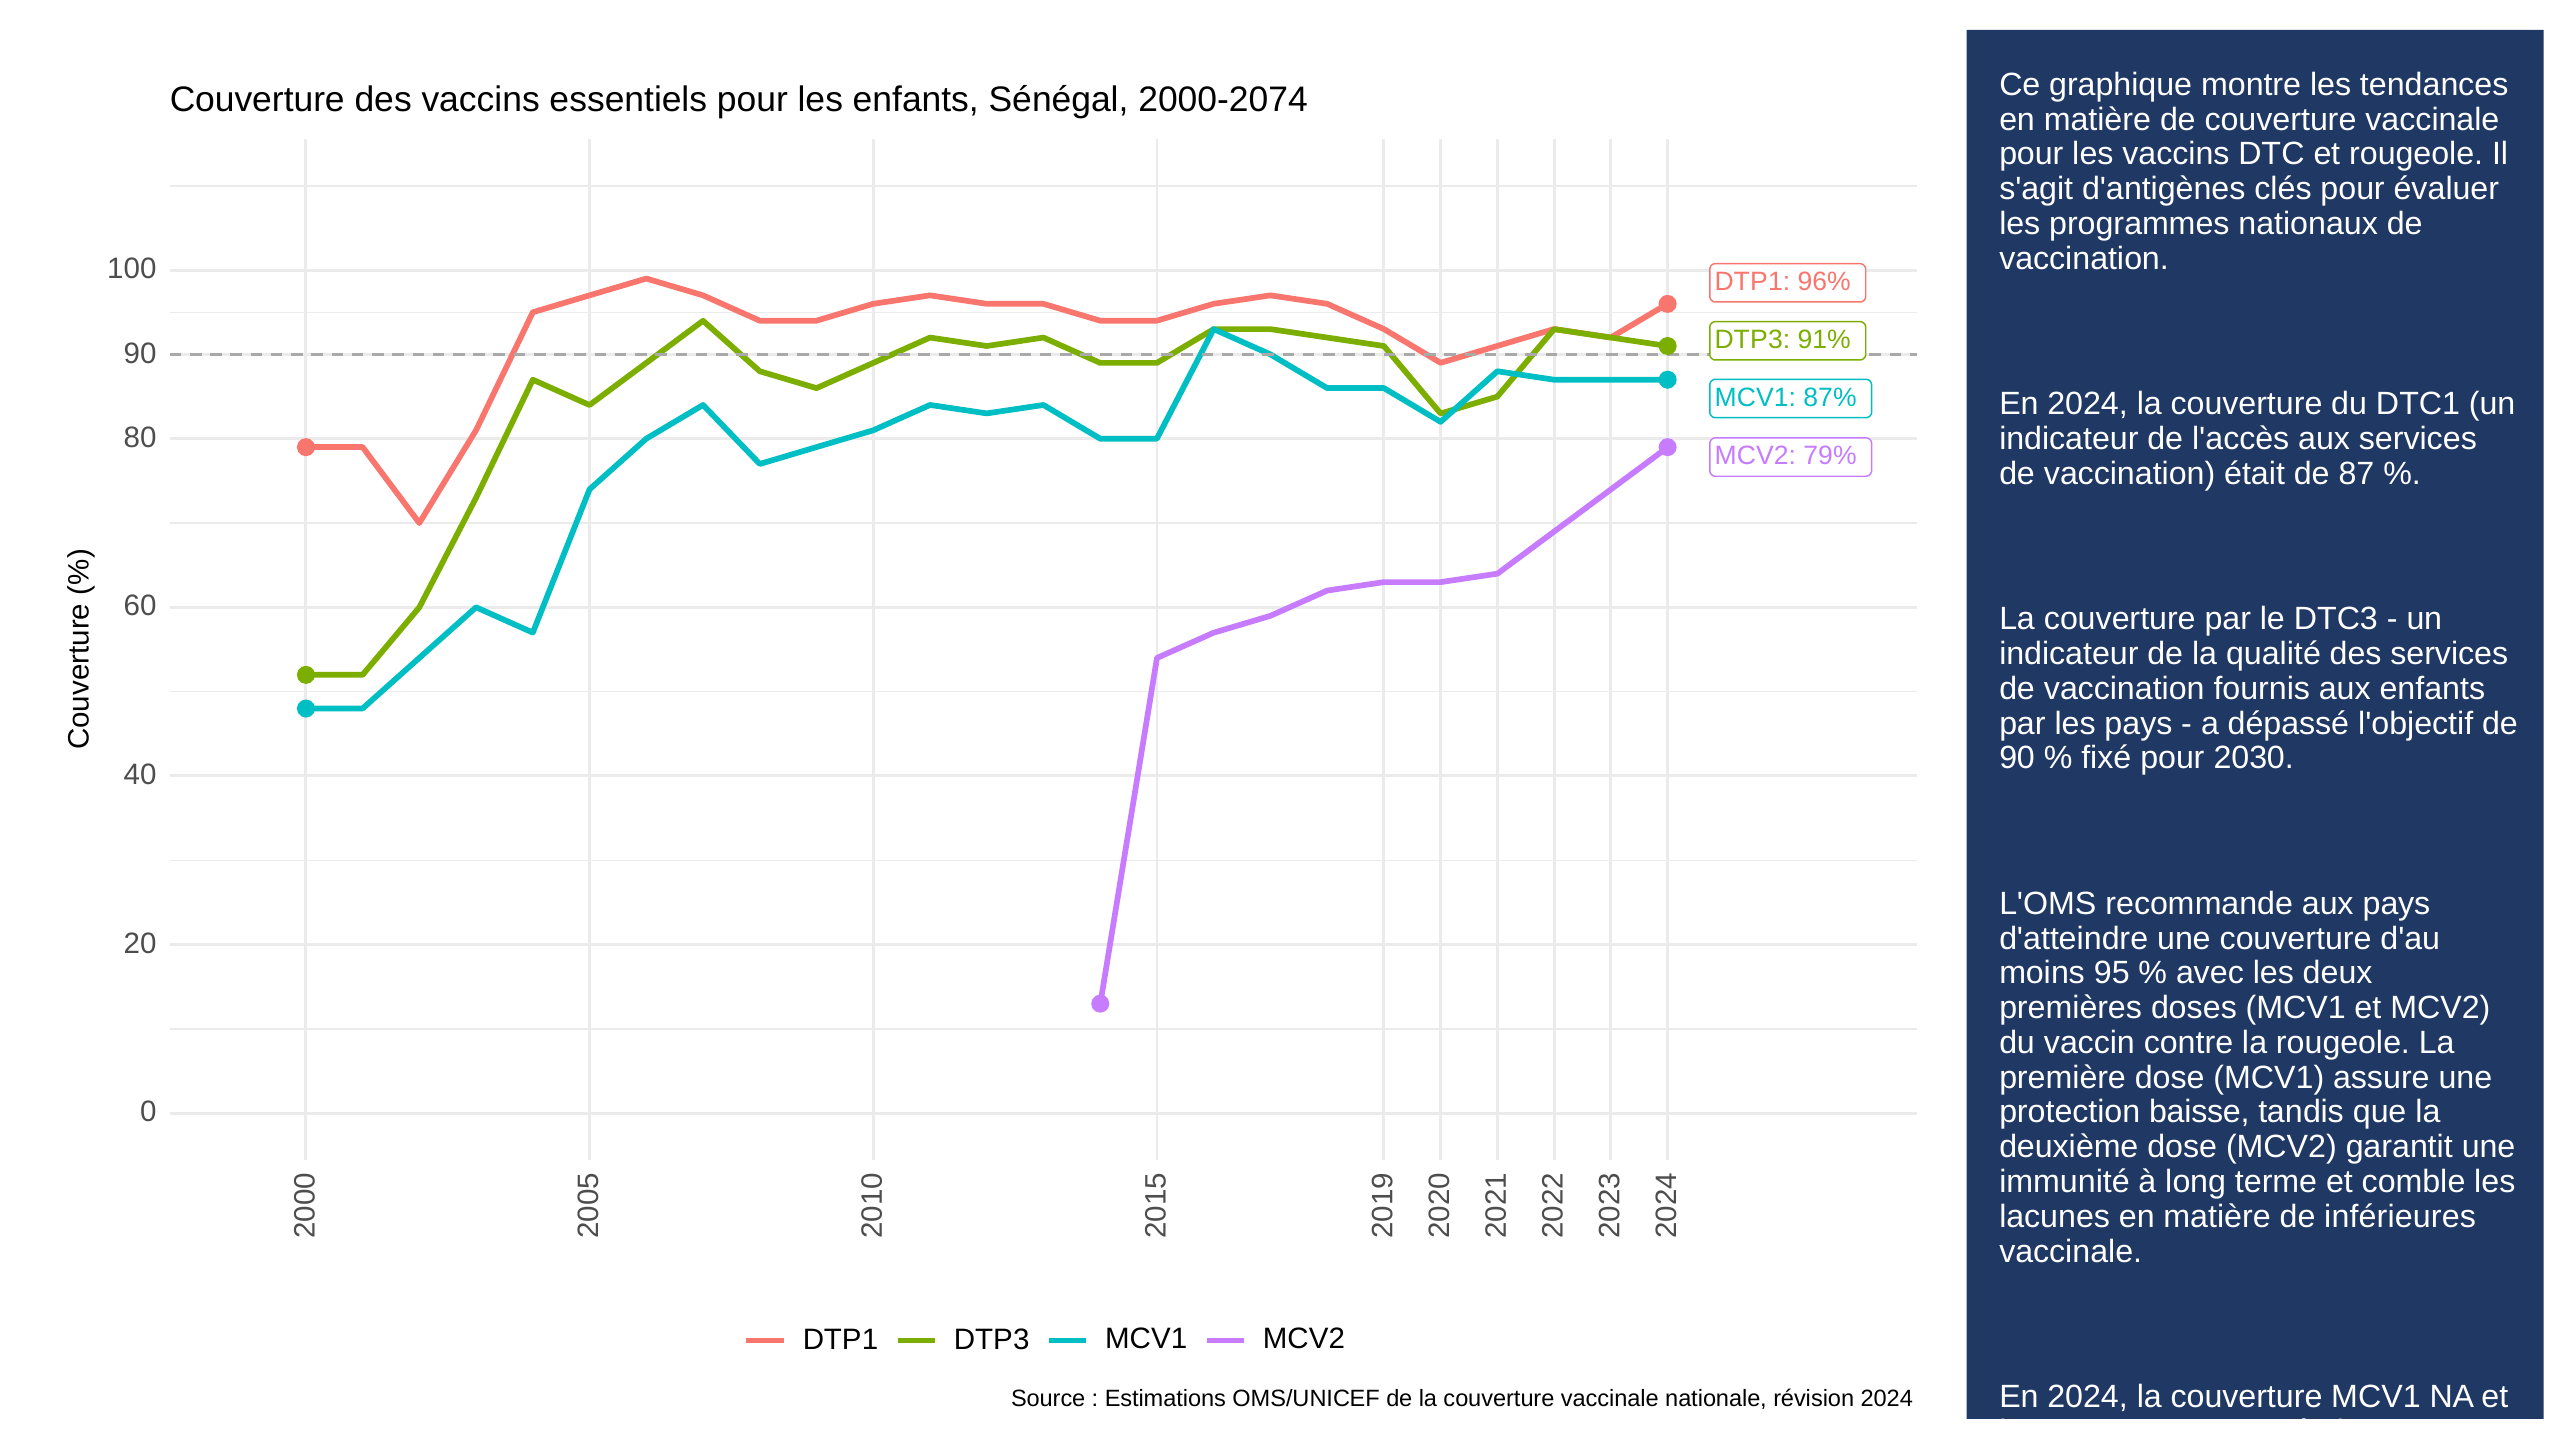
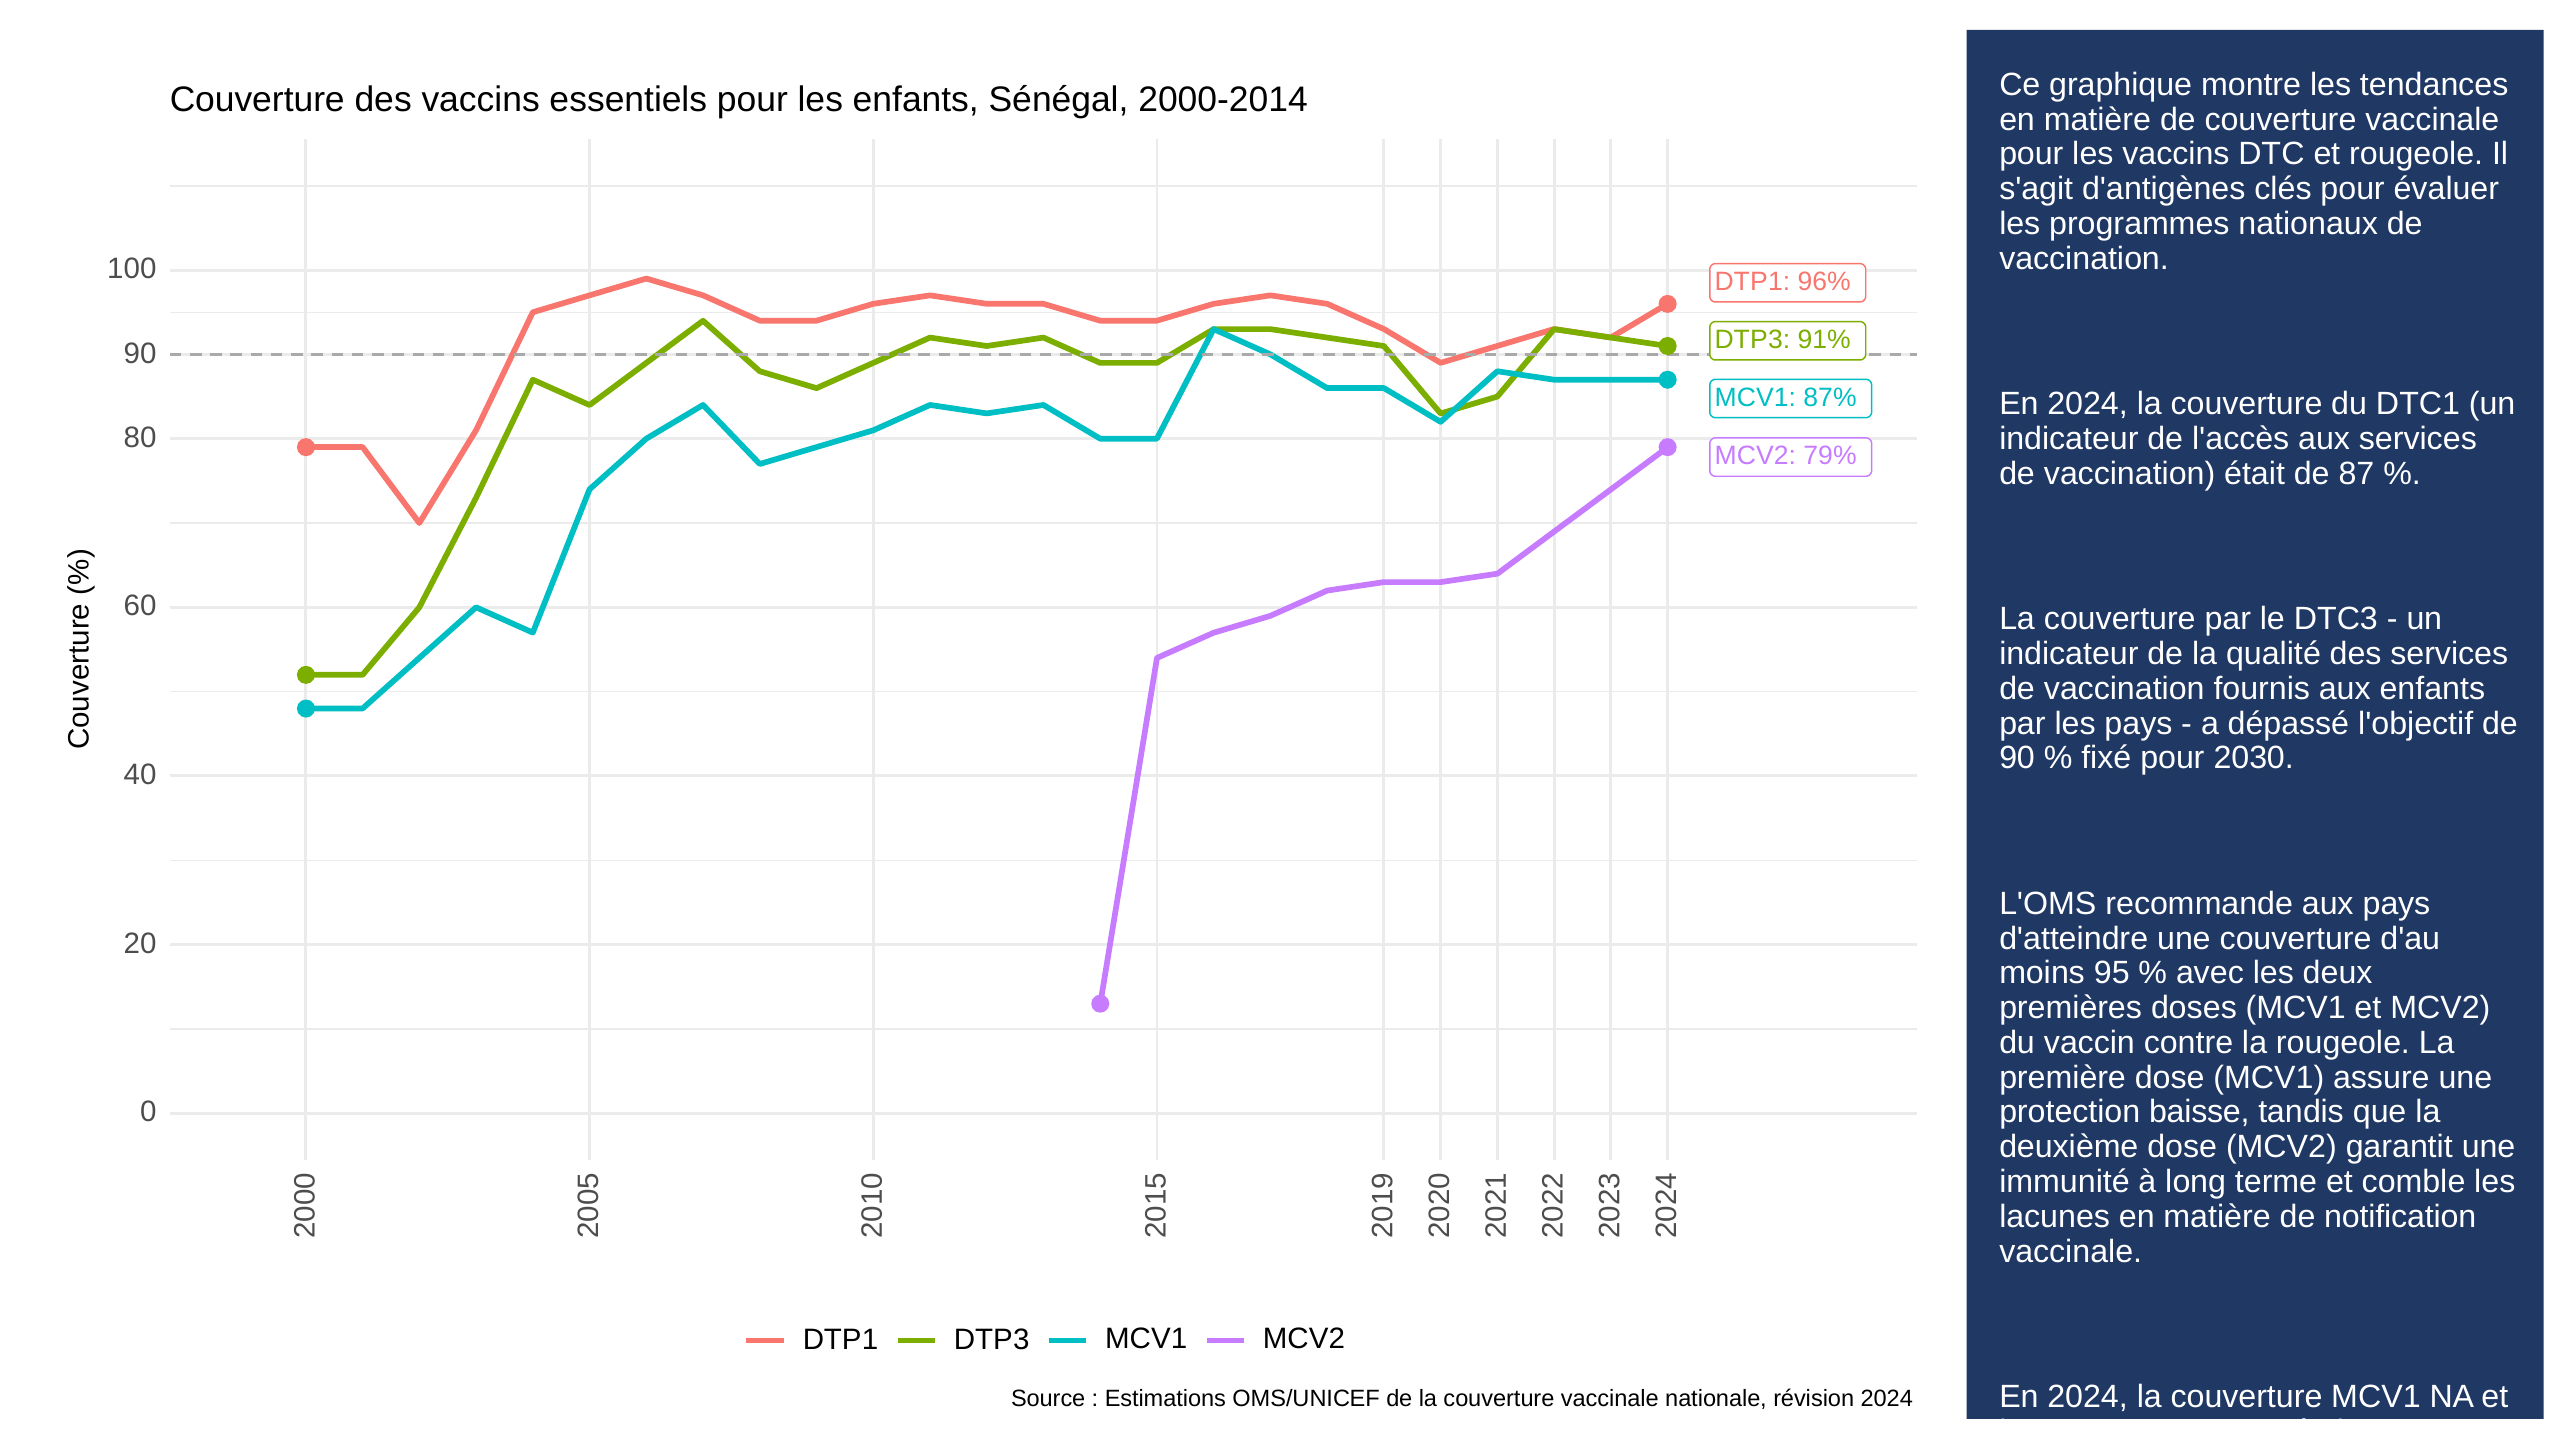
2000-2074: 2000-2074 -> 2000-2014
de inférieures: inférieures -> notification
